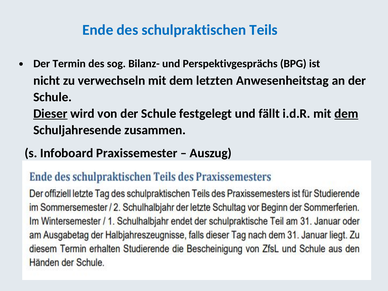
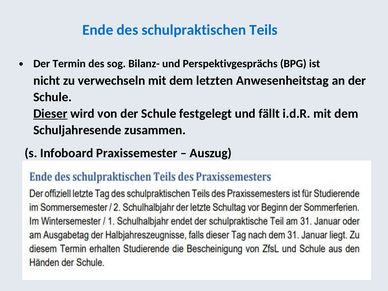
dem at (346, 114) underline: present -> none
